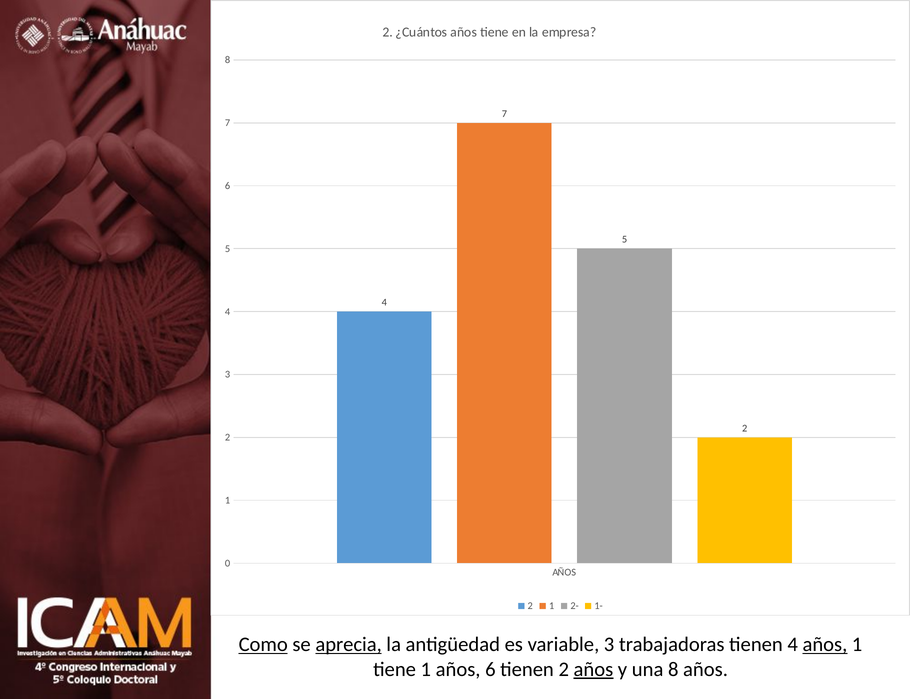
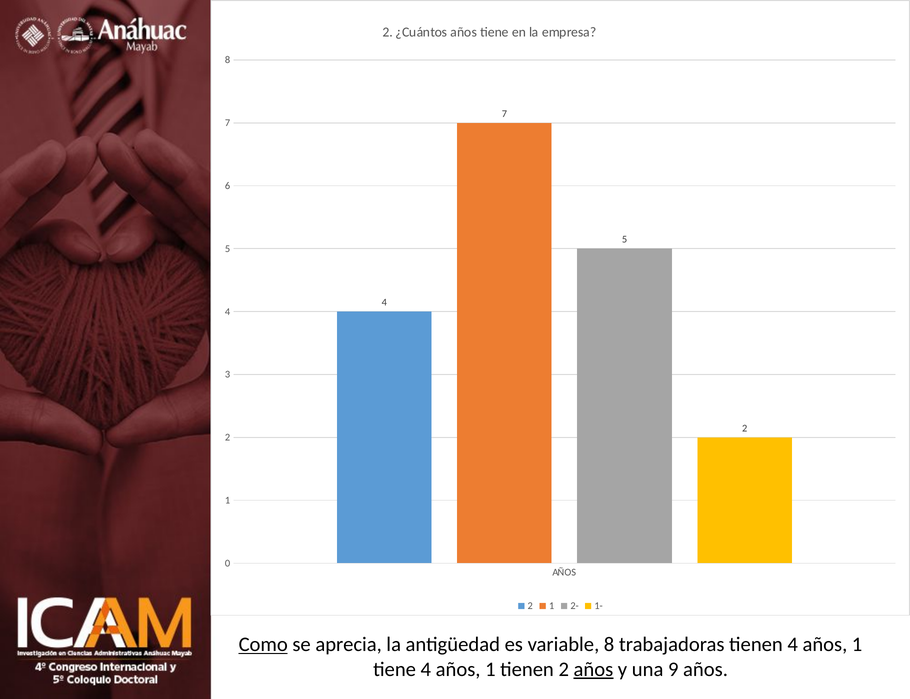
aprecia underline: present -> none
variable 3: 3 -> 8
años at (825, 644) underline: present -> none
tiene 1: 1 -> 4
6 at (490, 669): 6 -> 1
una 8: 8 -> 9
